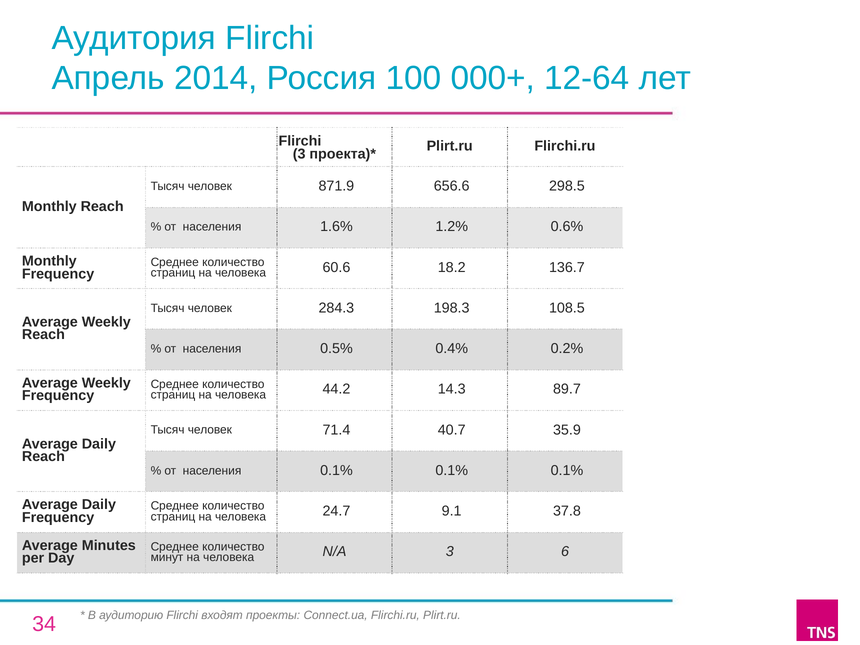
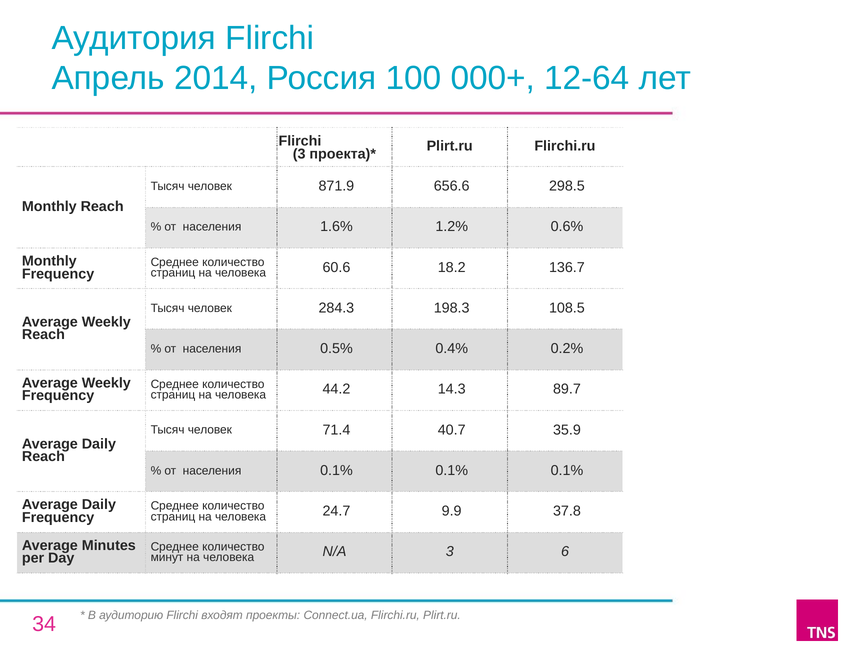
9.1: 9.1 -> 9.9
